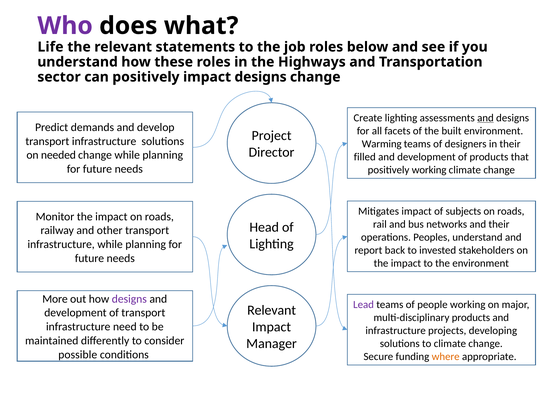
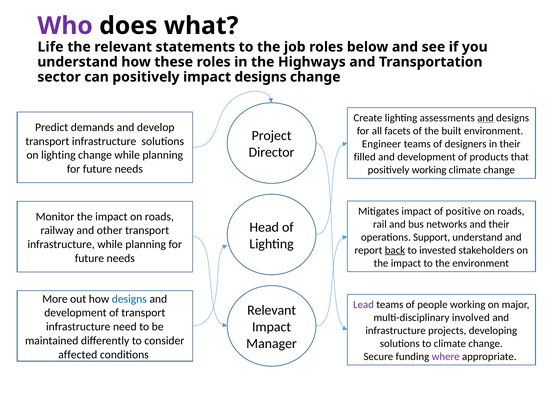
Warming: Warming -> Engineer
on needed: needed -> lighting
subjects: subjects -> positive
Peoples: Peoples -> Support
back underline: none -> present
designs at (129, 299) colour: purple -> blue
multi-disciplinary products: products -> involved
possible: possible -> affected
where colour: orange -> purple
